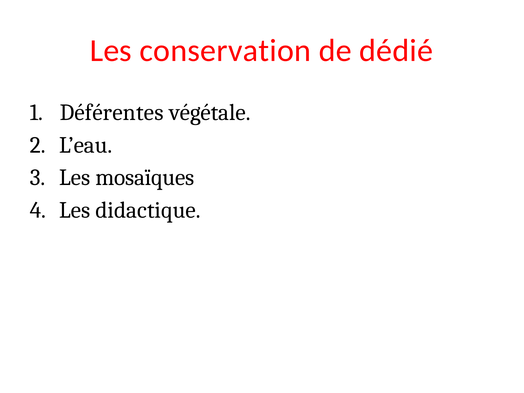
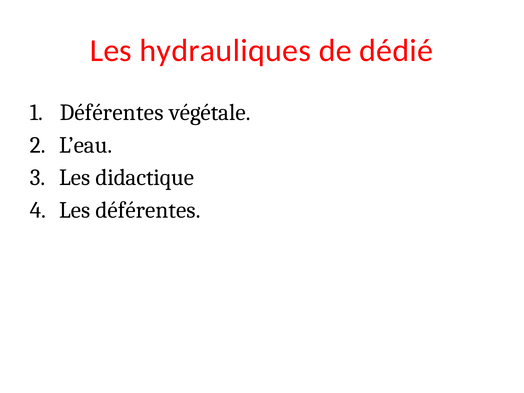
conservation: conservation -> hydrauliques
mosaïques: mosaïques -> didactique
Les didactique: didactique -> déférentes
